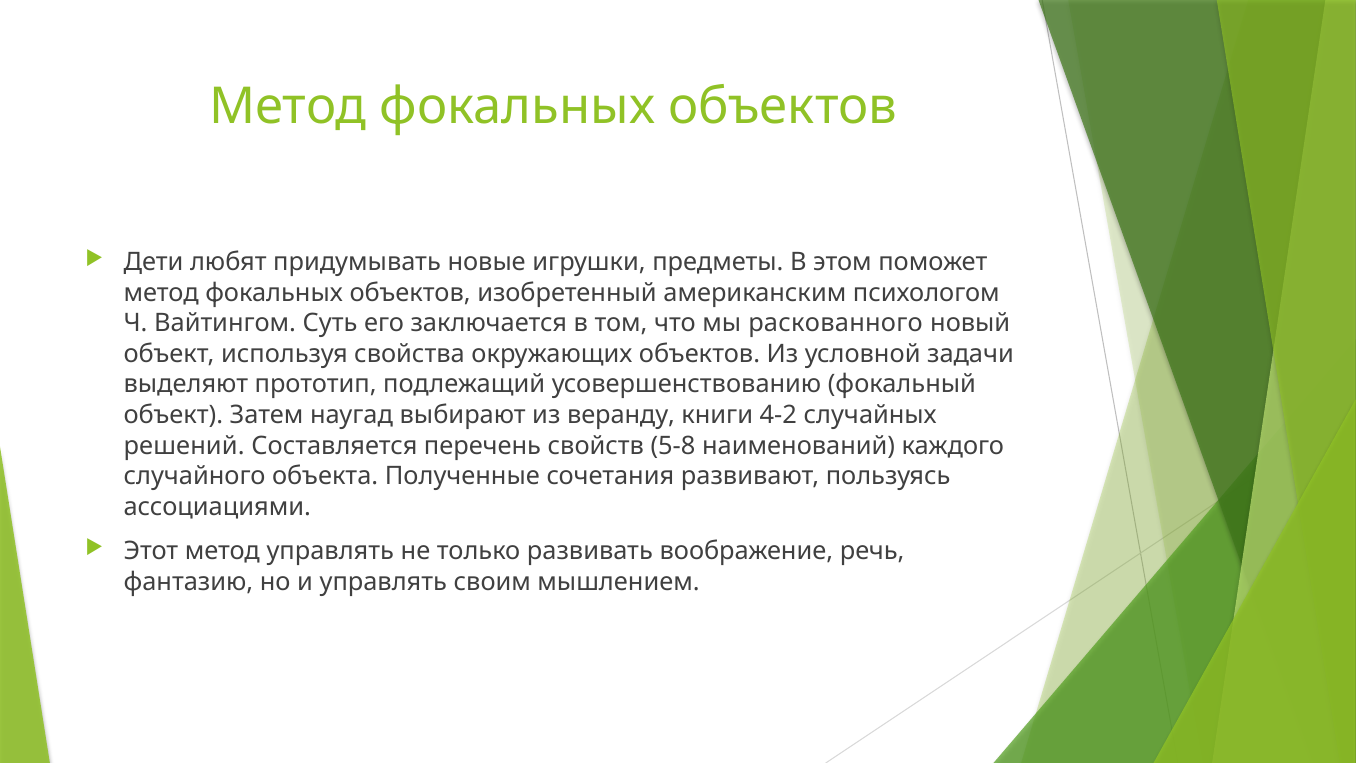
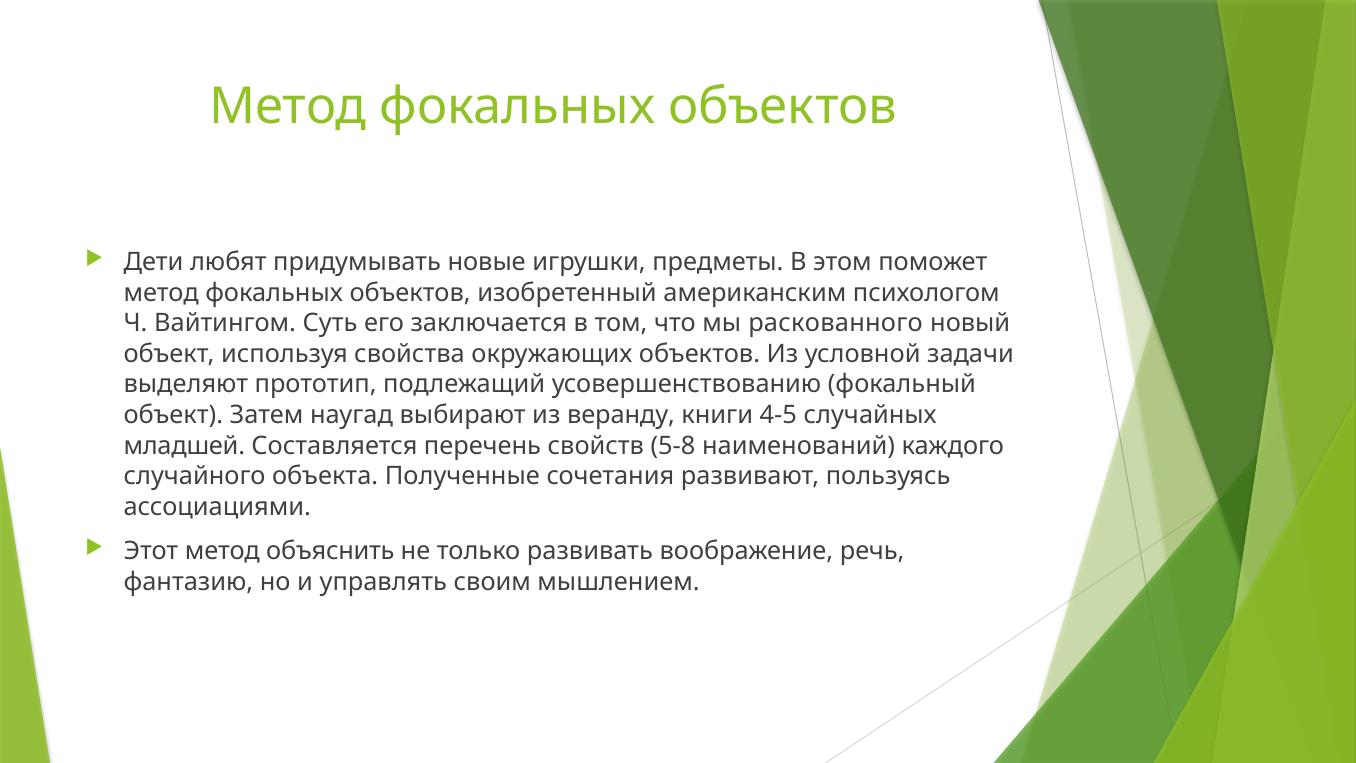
4-2: 4-2 -> 4-5
решений: решений -> младшей
метод управлять: управлять -> объяснить
